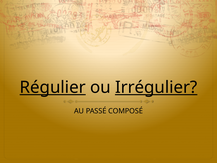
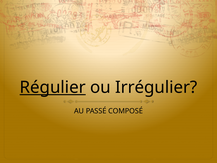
Irrégulier underline: present -> none
